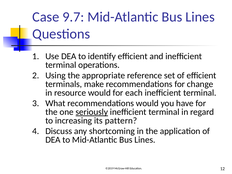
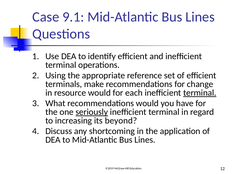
9.7: 9.7 -> 9.1
terminal at (200, 93) underline: none -> present
pattern: pattern -> beyond
